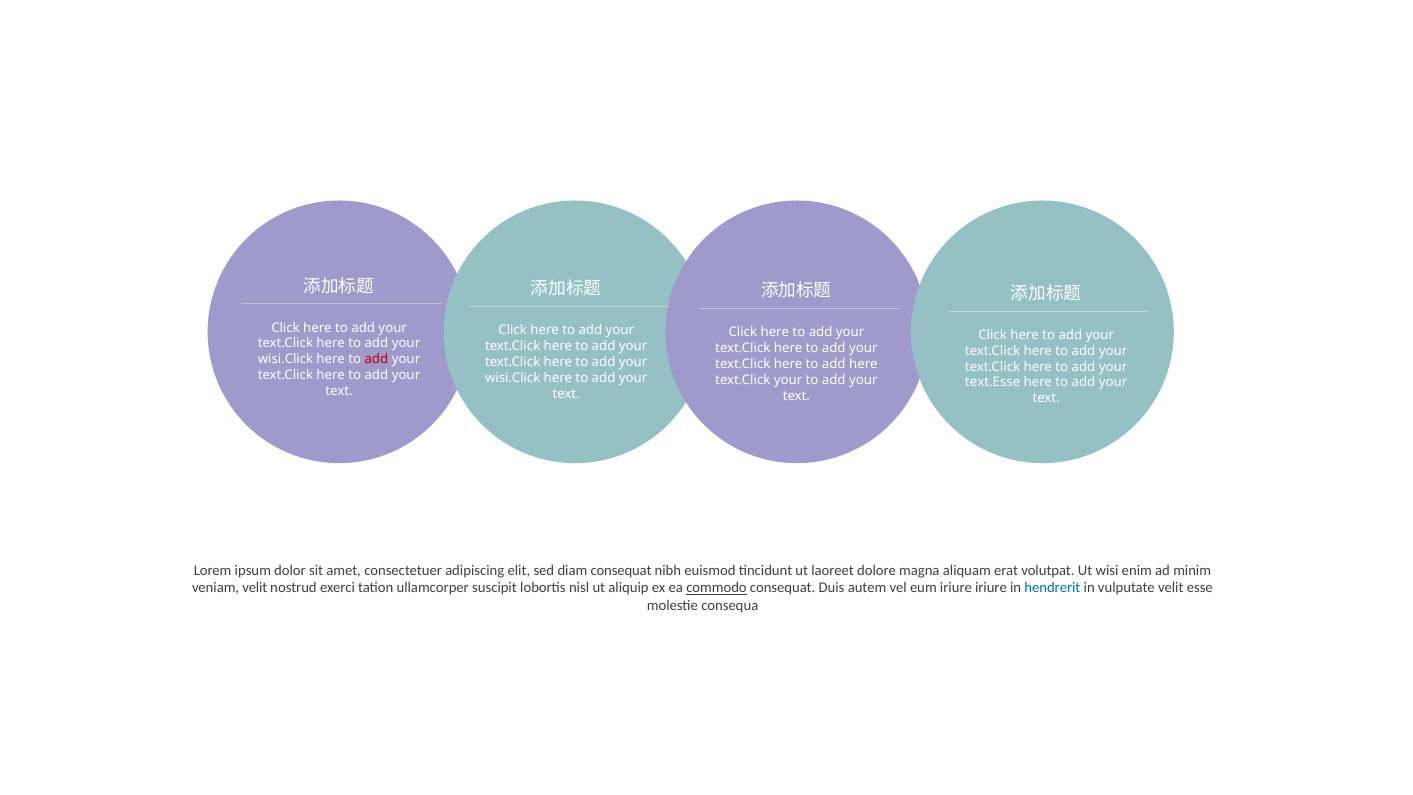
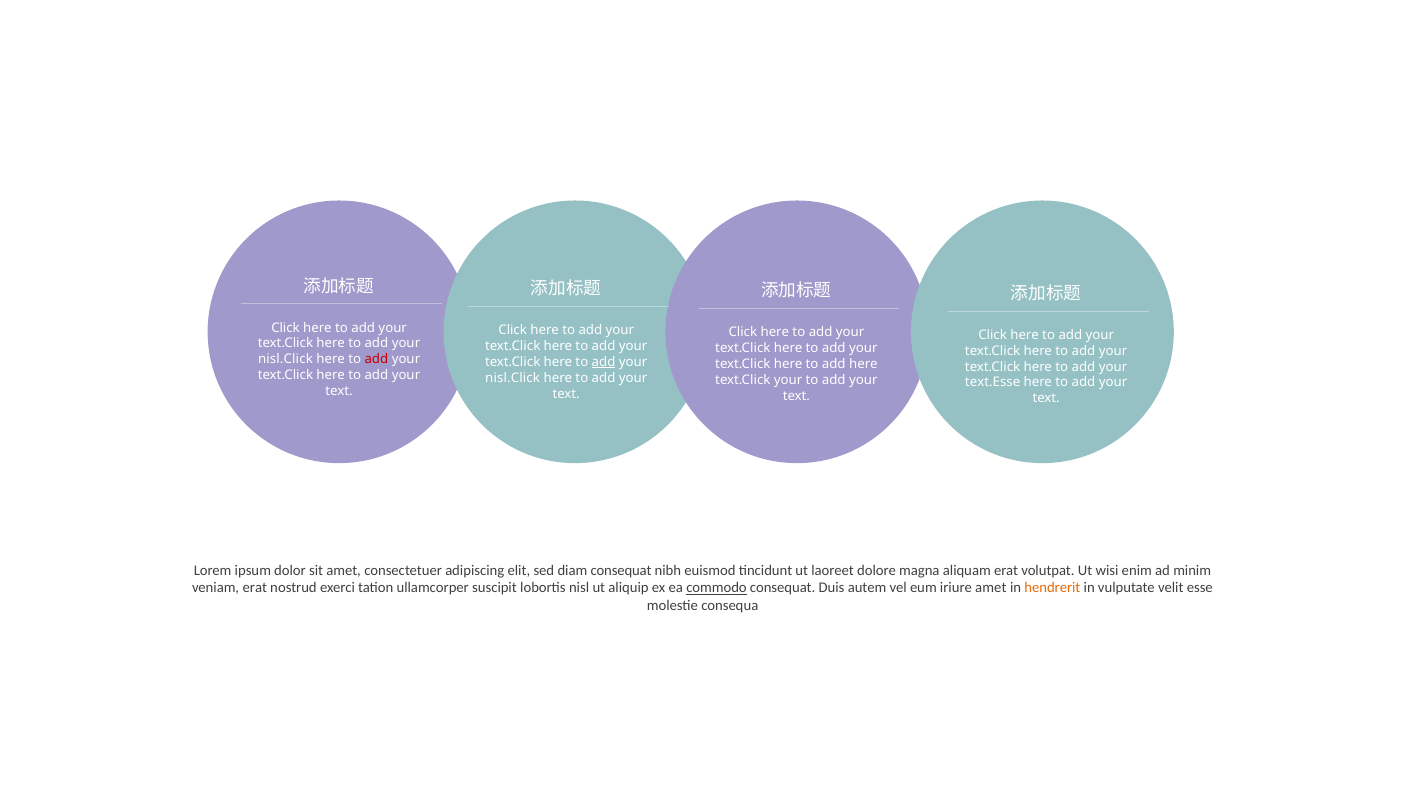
wisi.Click at (286, 359): wisi.Click -> nisl.Click
add at (604, 362) underline: none -> present
wisi.Click at (513, 378): wisi.Click -> nisl.Click
veniam velit: velit -> erat
iriure iriure: iriure -> amet
hendrerit colour: blue -> orange
